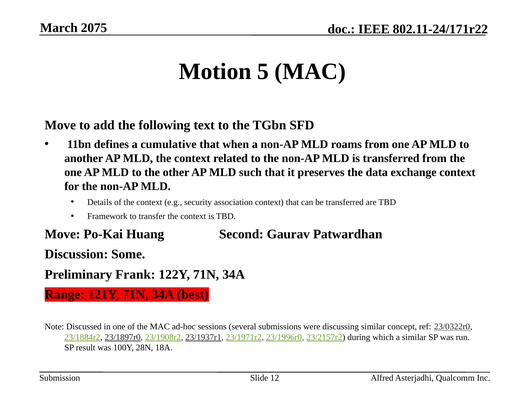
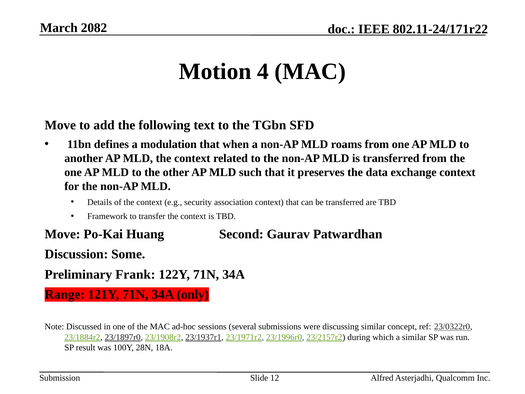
2075: 2075 -> 2082
5: 5 -> 4
cumulative: cumulative -> modulation
best: best -> only
